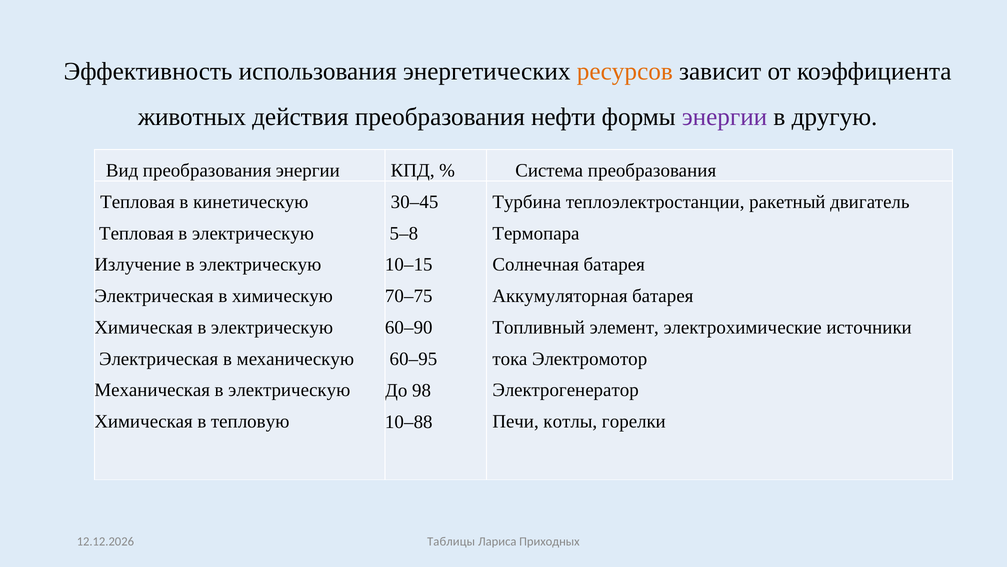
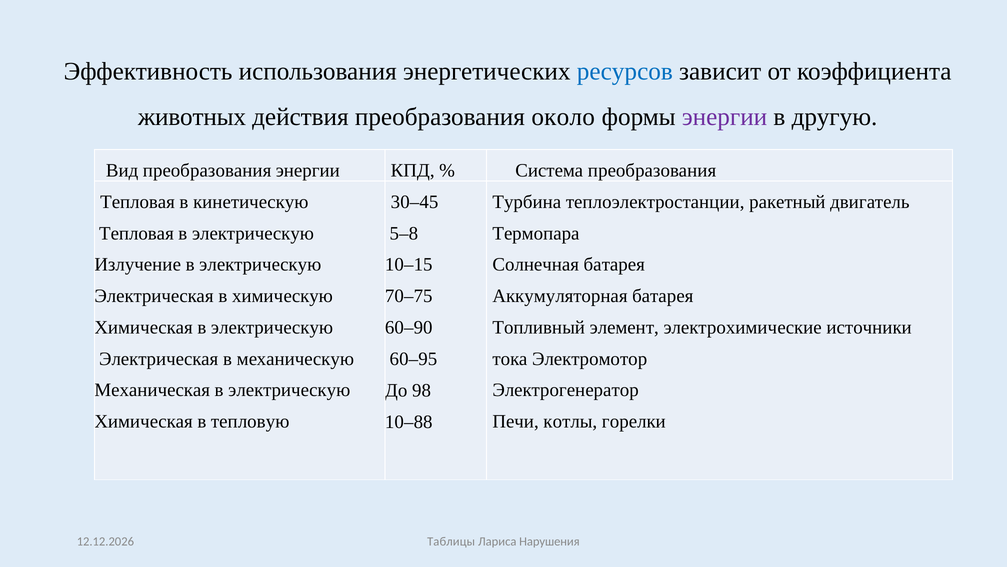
ресурсов colour: orange -> blue
нефти: нефти -> около
Приходных: Приходных -> Нарушения
